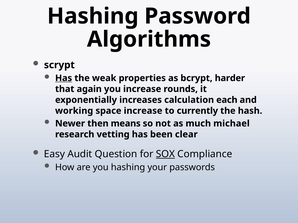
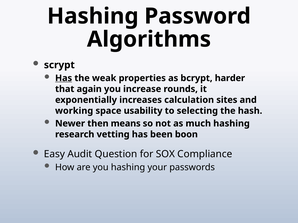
each: each -> sites
space increase: increase -> usability
currently: currently -> selecting
much michael: michael -> hashing
clear: clear -> boon
SOX underline: present -> none
